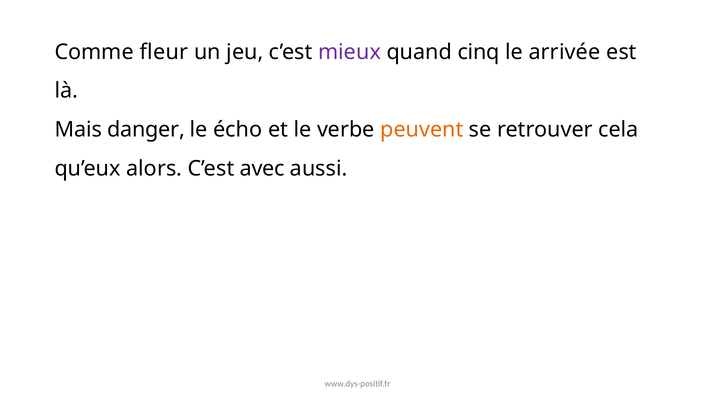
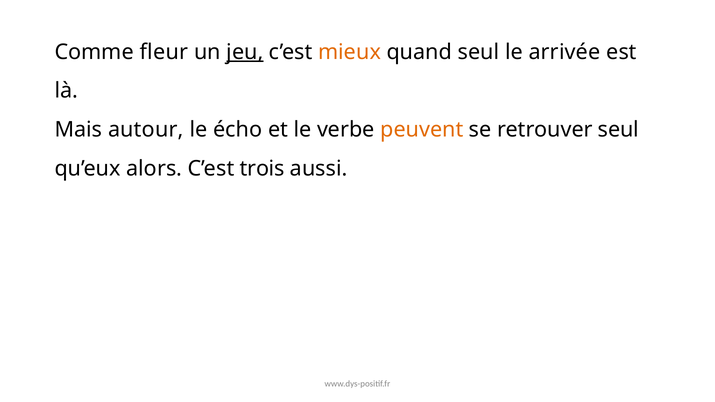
jeu underline: none -> present
mieux colour: purple -> orange
quand cinq: cinq -> seul
danger: danger -> autour
retrouver cela: cela -> seul
avec: avec -> trois
